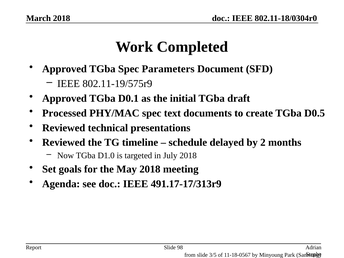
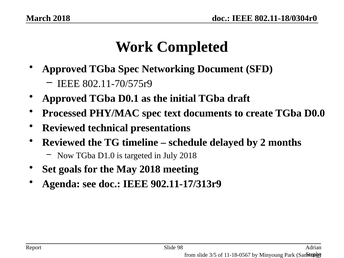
Parameters: Parameters -> Networking
802.11-19/575r9: 802.11-19/575r9 -> 802.11-70/575r9
D0.5: D0.5 -> D0.0
491.17-17/313r9: 491.17-17/313r9 -> 902.11-17/313r9
